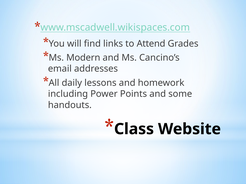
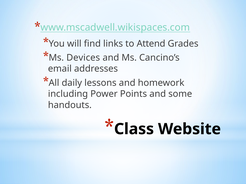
Modern: Modern -> Devices
